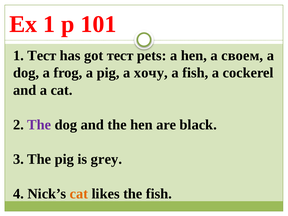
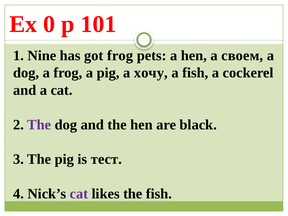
Ex 1: 1 -> 0
1 Тест: Тест -> Nine
got тест: тест -> frog
grey: grey -> тест
cat at (79, 194) colour: orange -> purple
